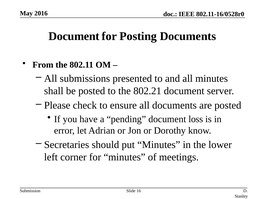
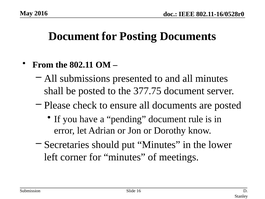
802.21: 802.21 -> 377.75
loss: loss -> rule
